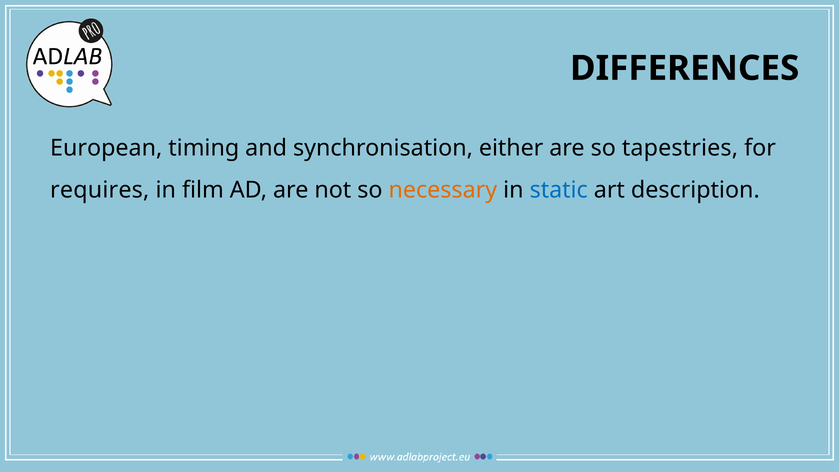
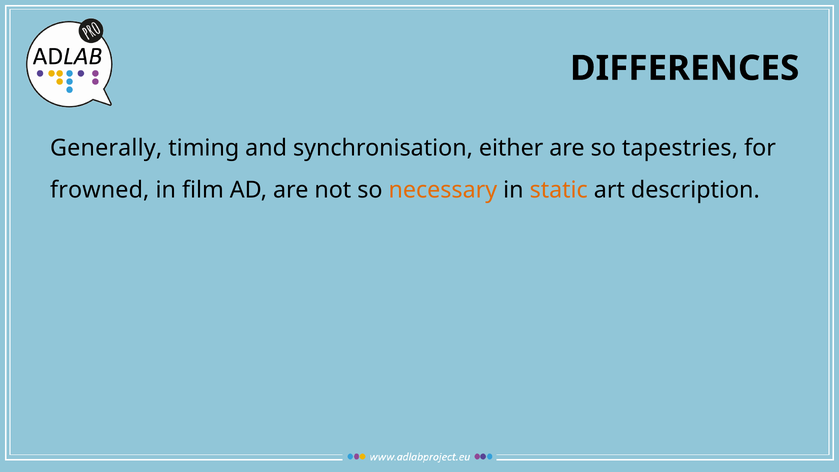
European: European -> Generally
requires: requires -> frowned
static colour: blue -> orange
